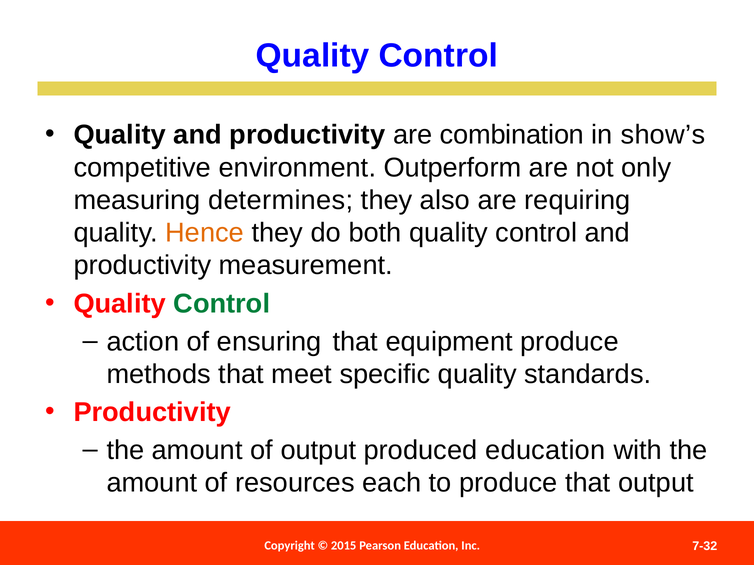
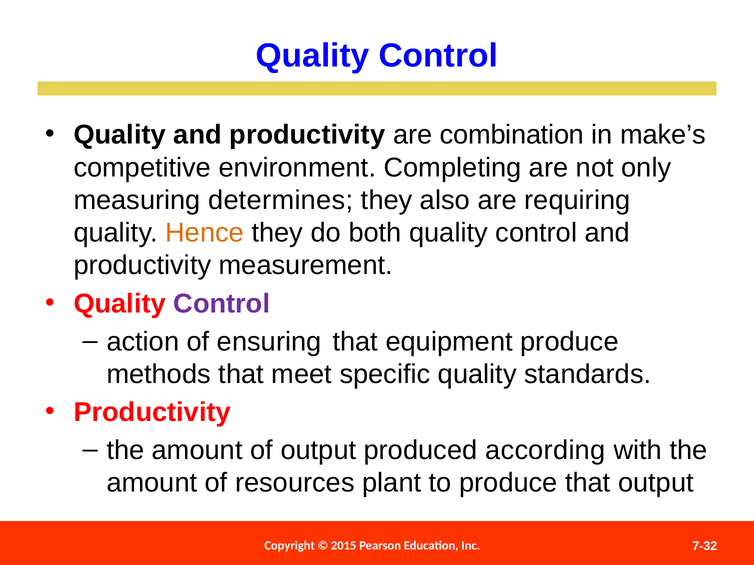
show’s: show’s -> make’s
Outperform: Outperform -> Completing
Control at (222, 304) colour: green -> purple
produced education: education -> according
each: each -> plant
